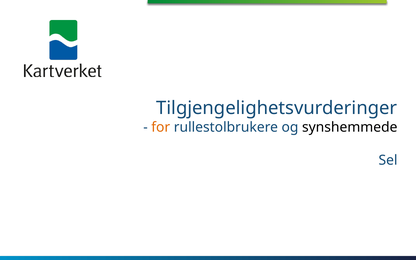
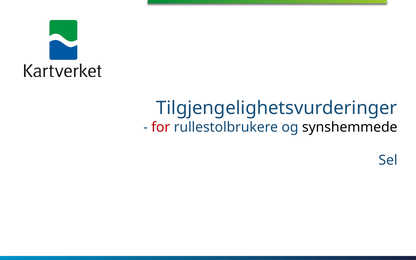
for colour: orange -> red
